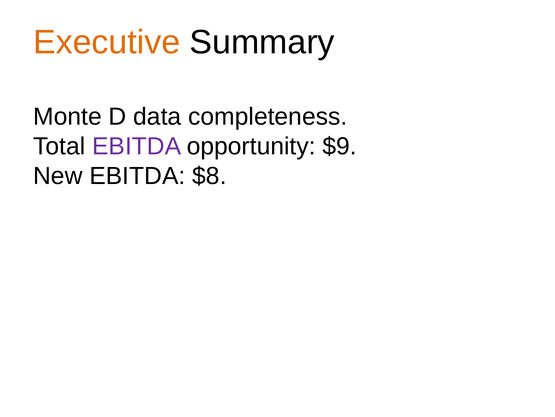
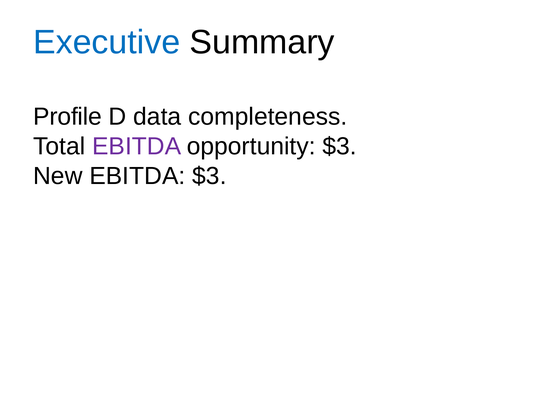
Executive colour: orange -> blue
Monte: Monte -> Profile
opportunity $9: $9 -> $3
EBITDA $8: $8 -> $3
